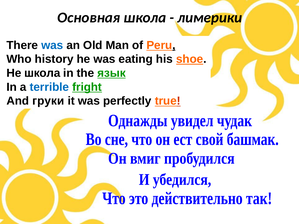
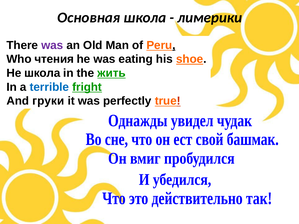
was at (52, 45) colour: blue -> purple
history: history -> чтения
язык: язык -> жить
